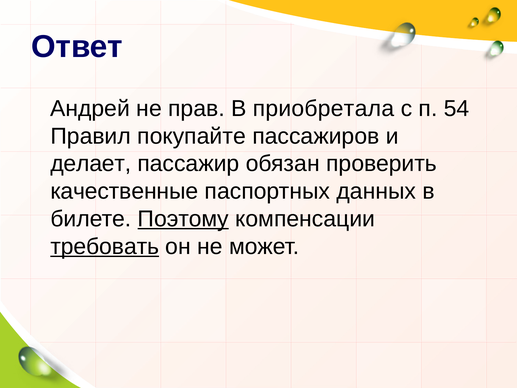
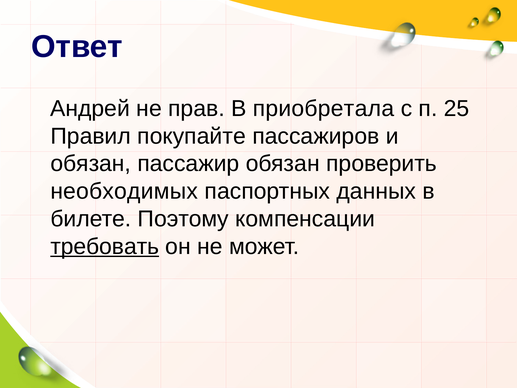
54: 54 -> 25
делает at (91, 164): делает -> обязан
качественные: качественные -> необходимых
Поэтому underline: present -> none
